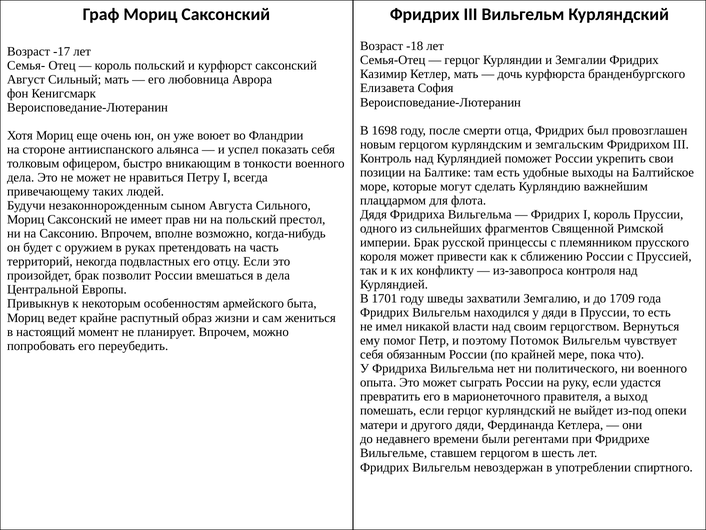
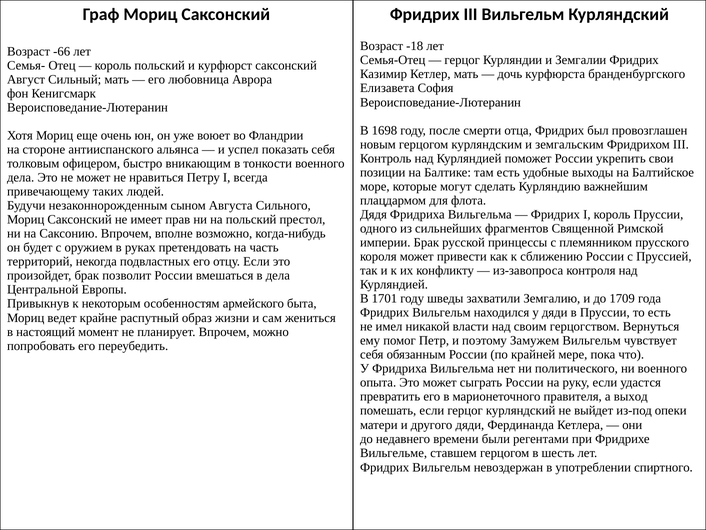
-17: -17 -> -66
Потомок: Потомок -> Замужем
